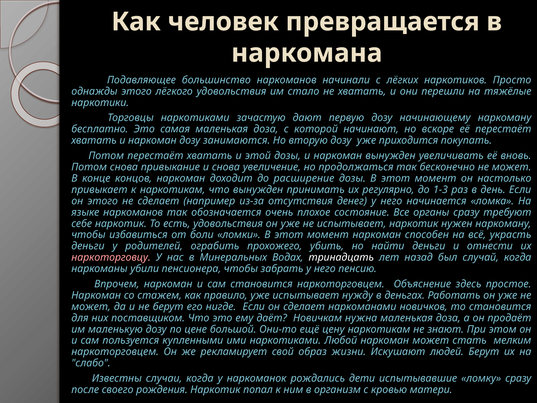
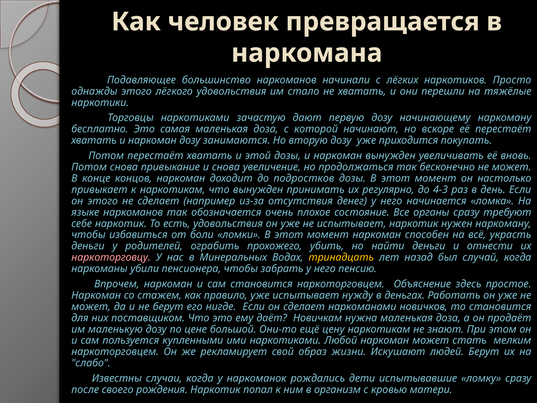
расширение: расширение -> подростков
1-3: 1-3 -> 4-3
тринадцать colour: white -> yellow
